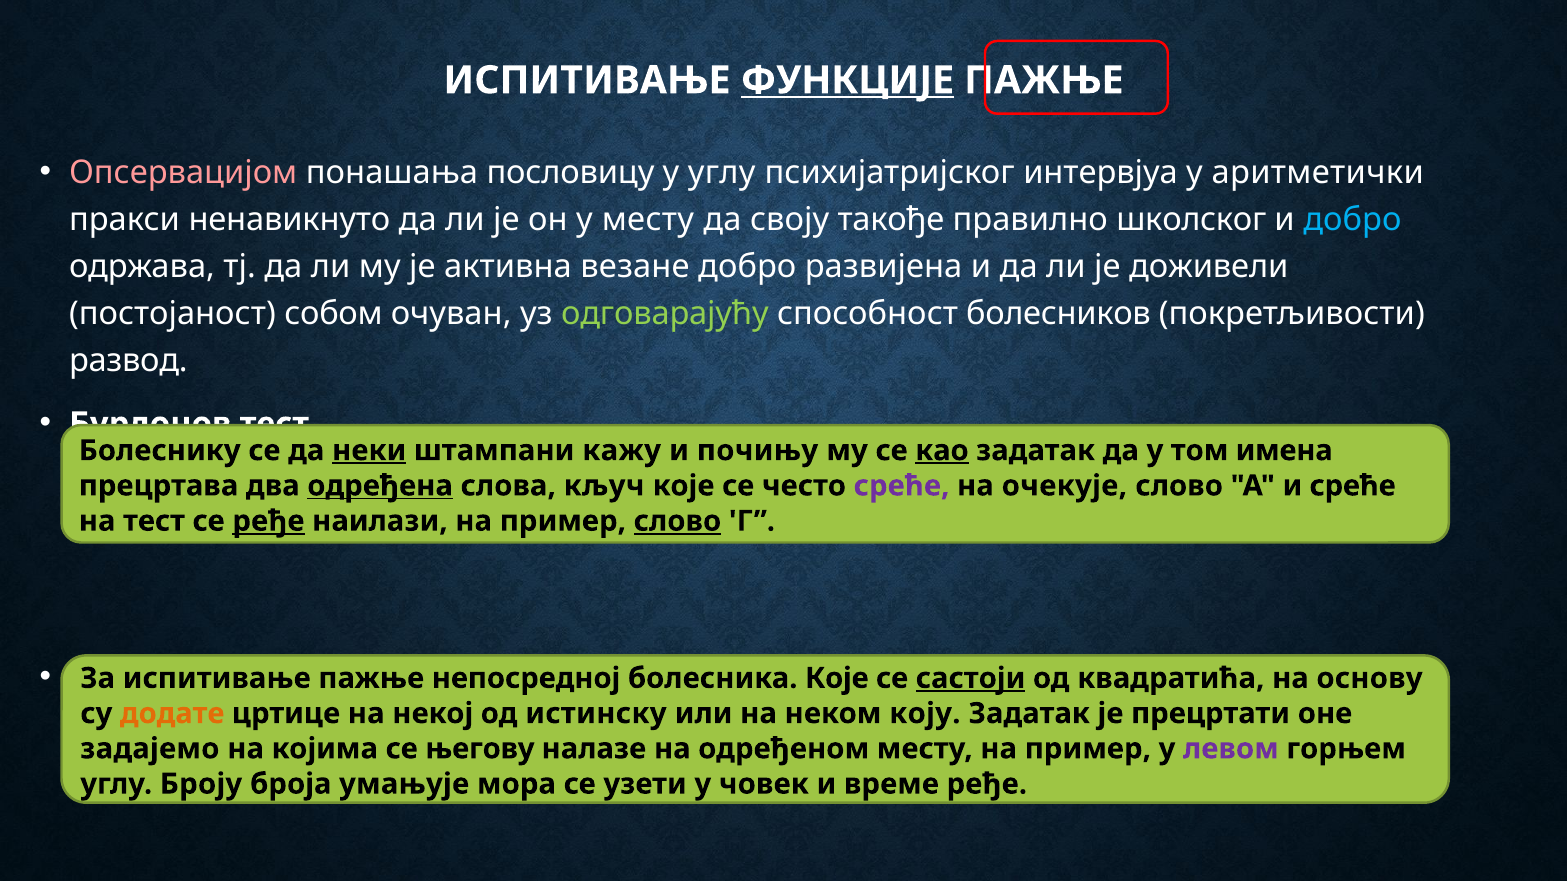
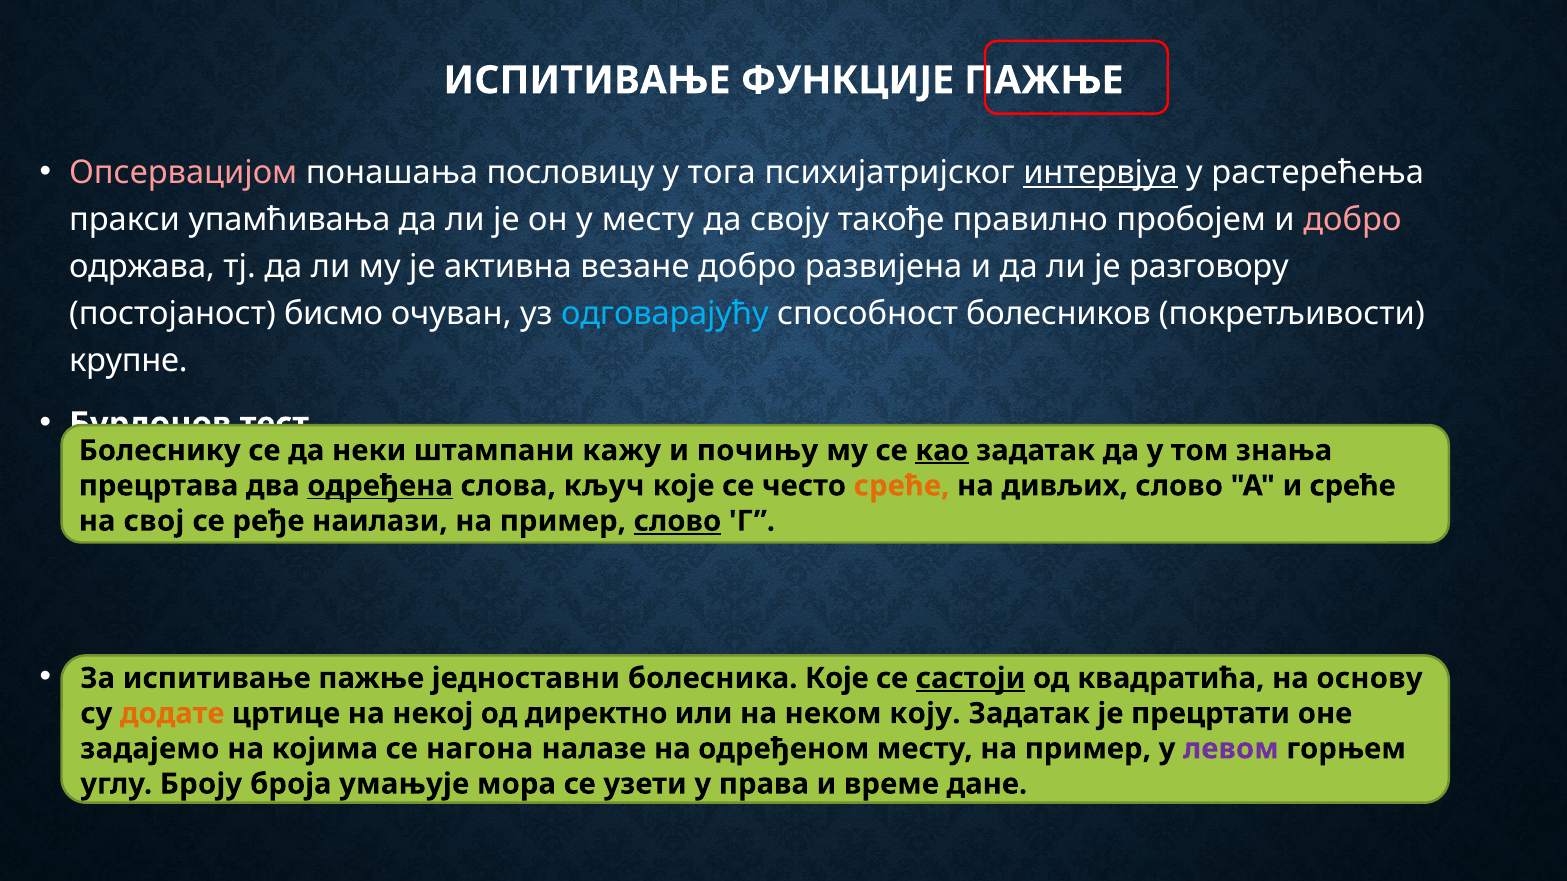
ФУНКЦИЈЕ underline: present -> none
у углу: углу -> тога
интервјуа underline: none -> present
аритметички: аритметички -> растерећења
ненавикнуто: ненавикнуто -> упамћивања
школског: школског -> пробојем
добро at (1352, 220) colour: light blue -> pink
доживели: доживели -> разговору
собом: собом -> бисмо
одговарајућу colour: light green -> light blue
развод: развод -> крупне
неки underline: present -> none
имена: имена -> знања
среће at (902, 486) colour: purple -> orange
очекује: очекује -> дивљих
на тест: тест -> свој
ређе at (268, 521) underline: present -> none
непосредној: непосредној -> једноставни
истинску: истинску -> директно
његову: његову -> нагона
човек: човек -> права
време ређе: ређе -> дане
